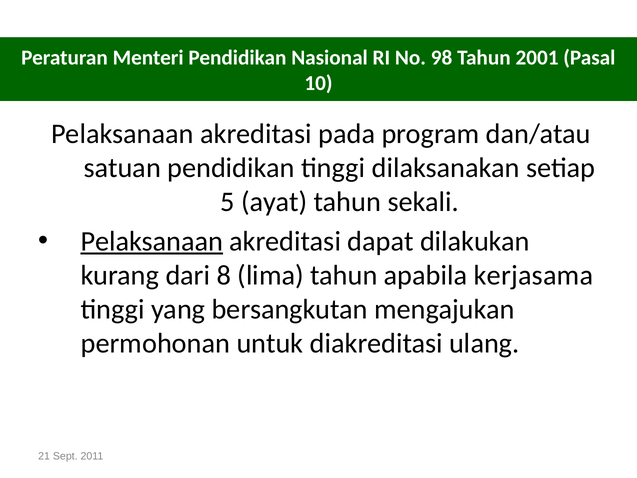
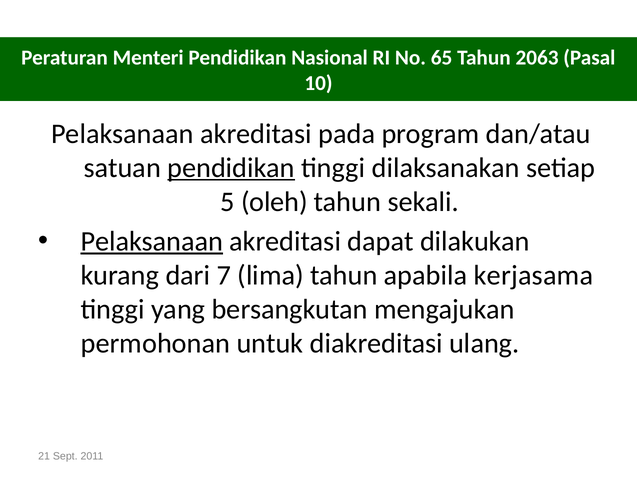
98: 98 -> 65
2001: 2001 -> 2063
pendidikan at (231, 168) underline: none -> present
ayat: ayat -> oleh
8: 8 -> 7
